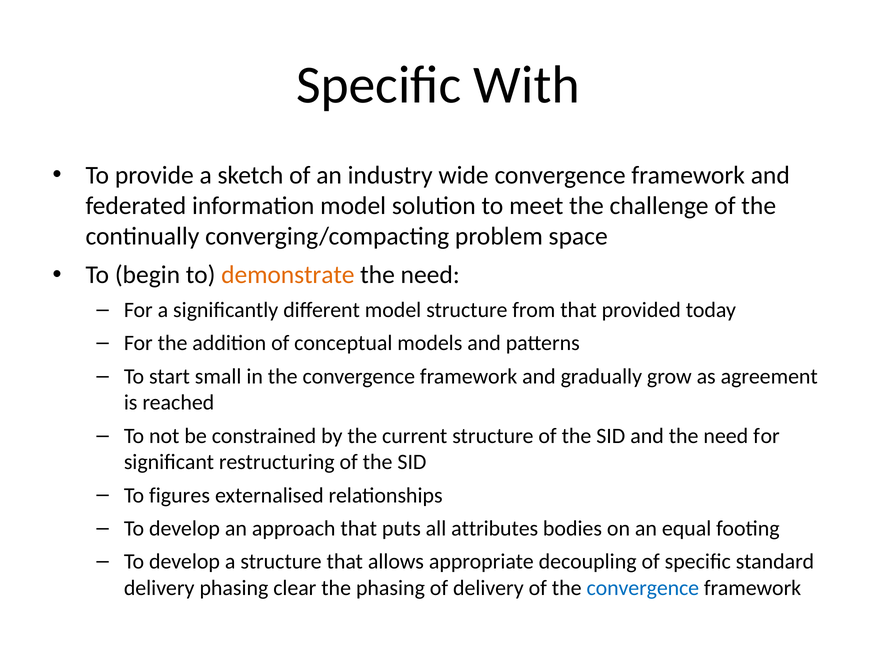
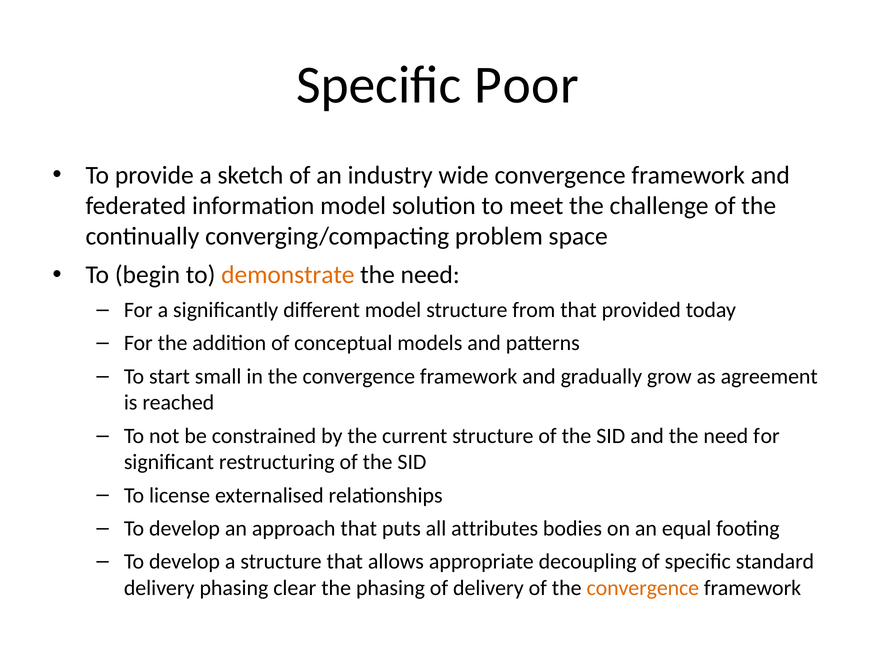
With: With -> Poor
figures: figures -> license
convergence at (643, 588) colour: blue -> orange
